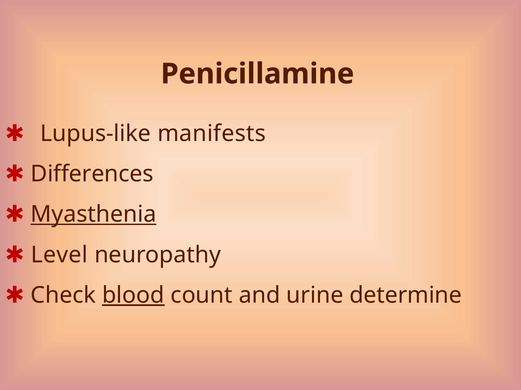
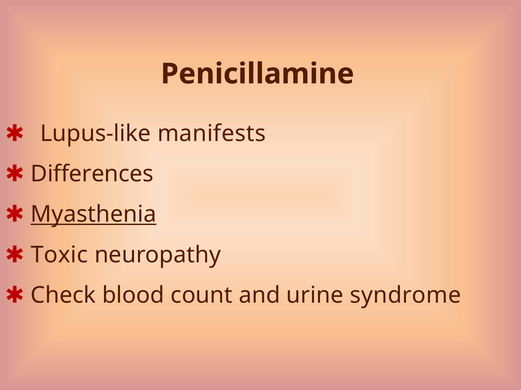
Level: Level -> Toxic
blood underline: present -> none
determine: determine -> syndrome
